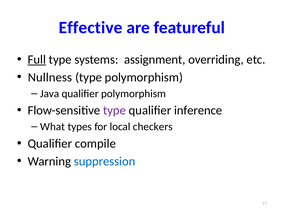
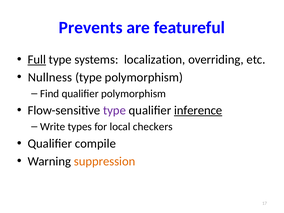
Effective: Effective -> Prevents
assignment: assignment -> localization
Java: Java -> Find
inference underline: none -> present
What: What -> Write
suppression colour: blue -> orange
